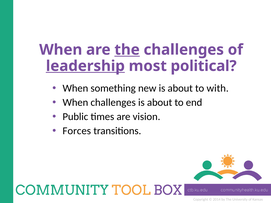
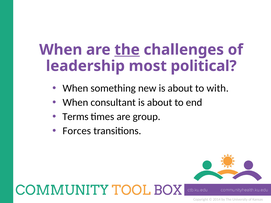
leadership underline: present -> none
When challenges: challenges -> consultant
Public: Public -> Terms
vision: vision -> group
